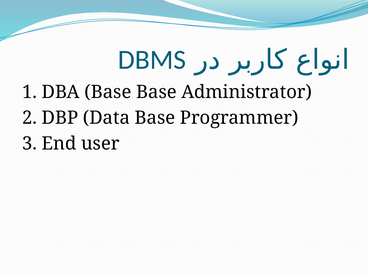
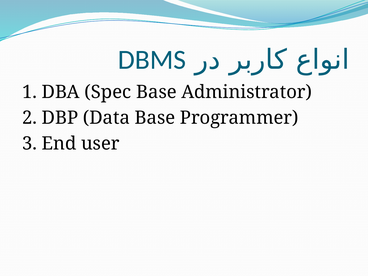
DBA Base: Base -> Spec
